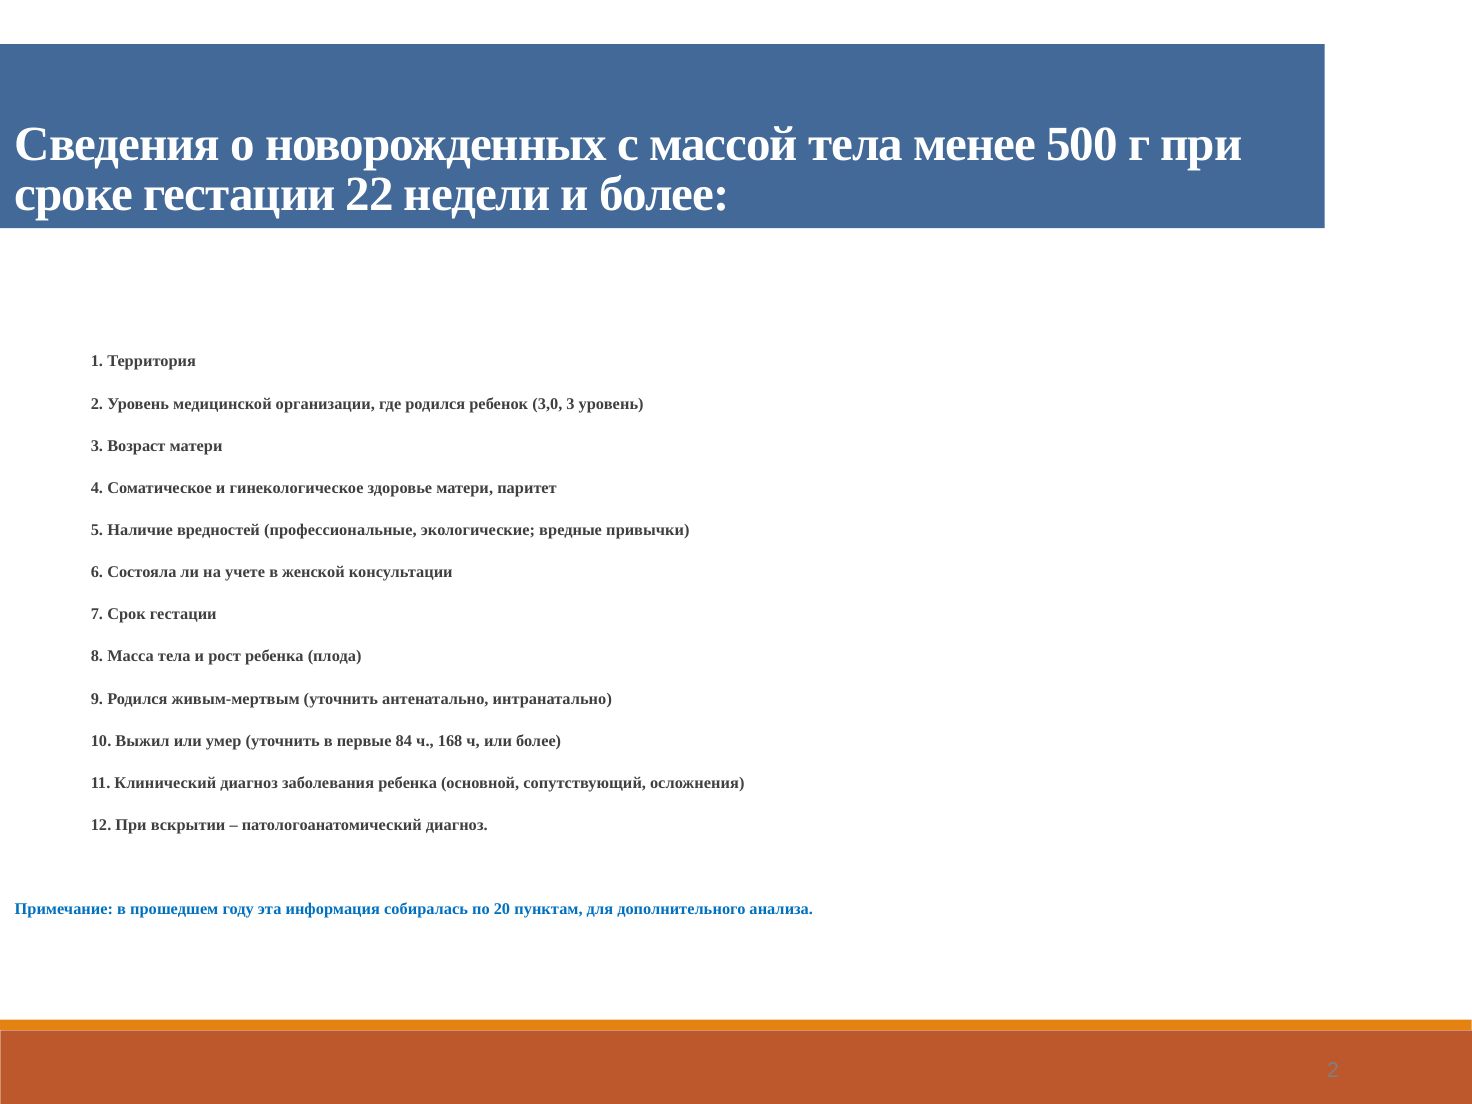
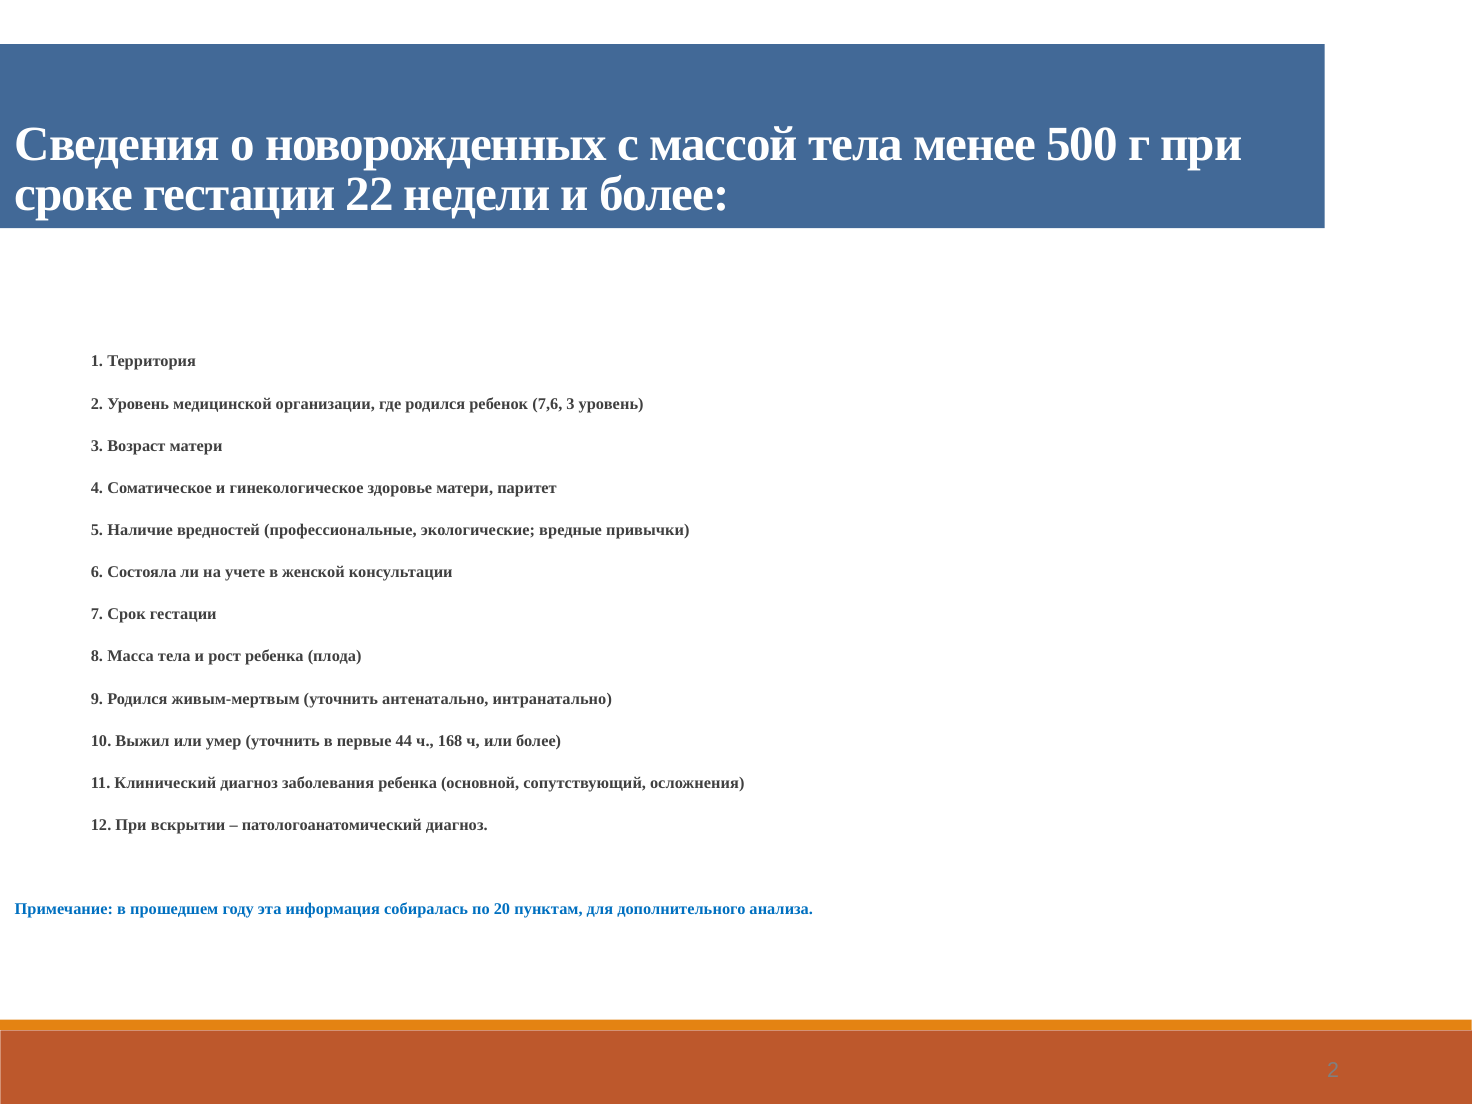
3,0: 3,0 -> 7,6
84: 84 -> 44
